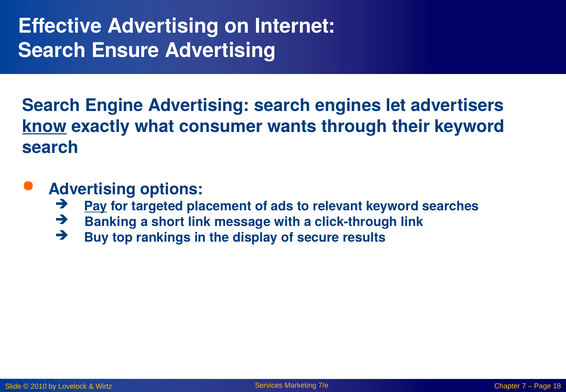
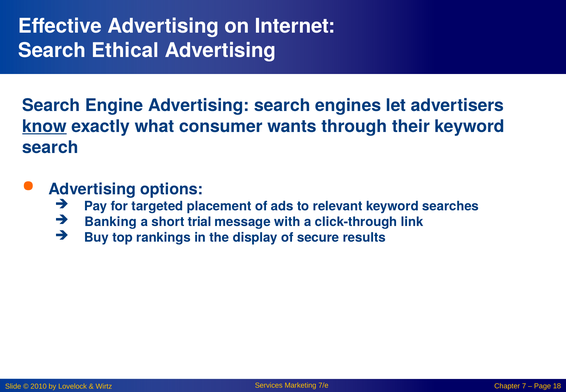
Ensure: Ensure -> Ethical
Pay underline: present -> none
short link: link -> trial
